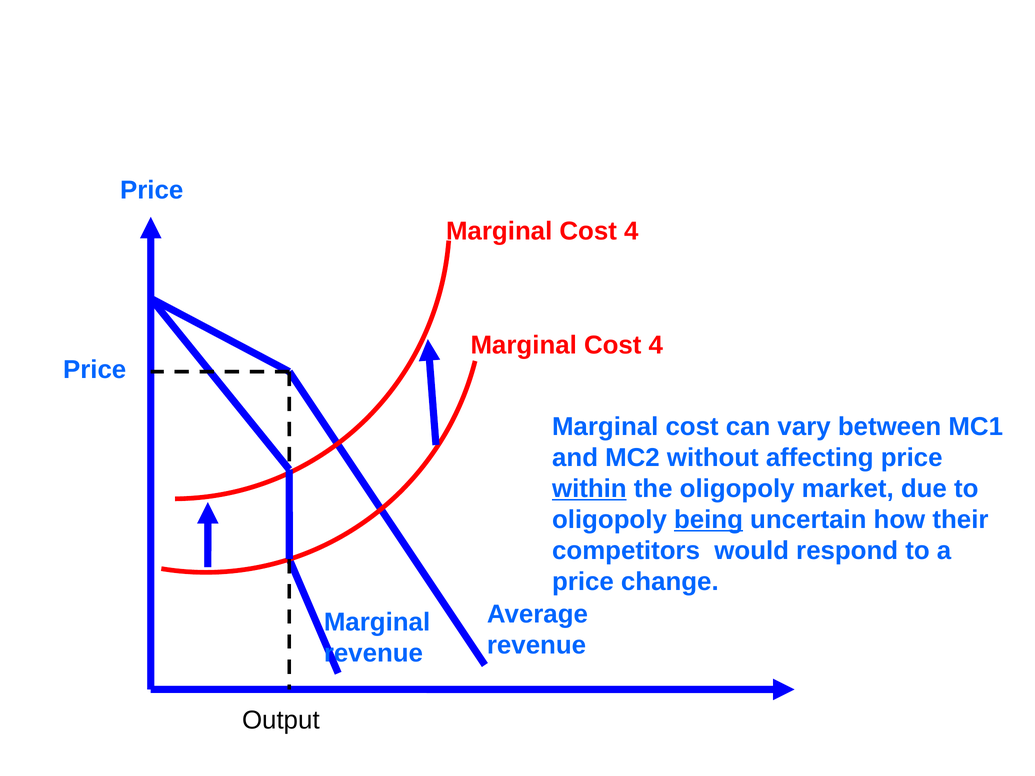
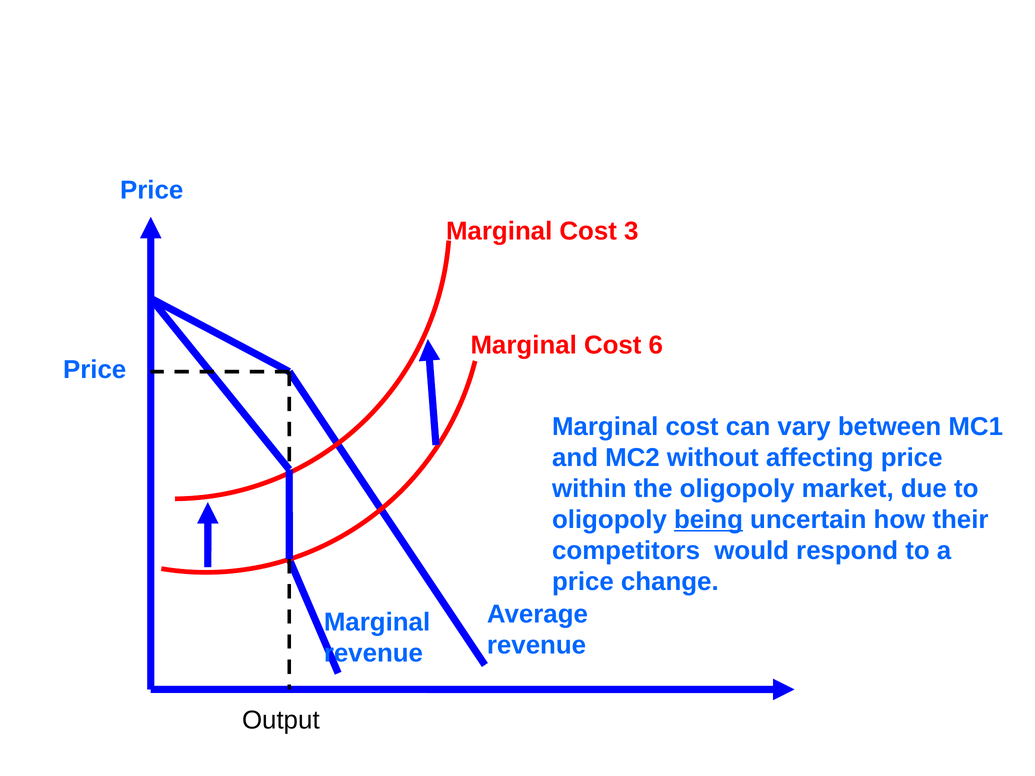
4 at (631, 231): 4 -> 3
4 at (656, 345): 4 -> 6
within underline: present -> none
